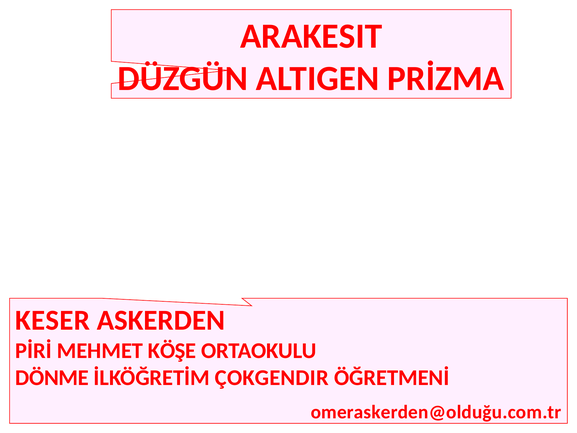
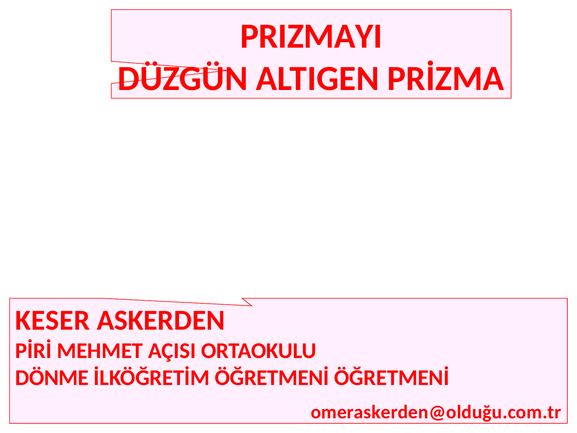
ARAKESIT: ARAKESIT -> PRIZMAYI
KÖŞE: KÖŞE -> AÇISI
İLKÖĞRETİM ÇOKGENDIR: ÇOKGENDIR -> ÖĞRETMENİ
